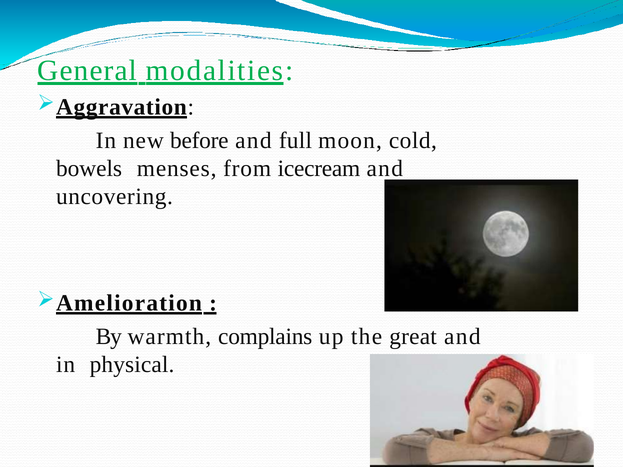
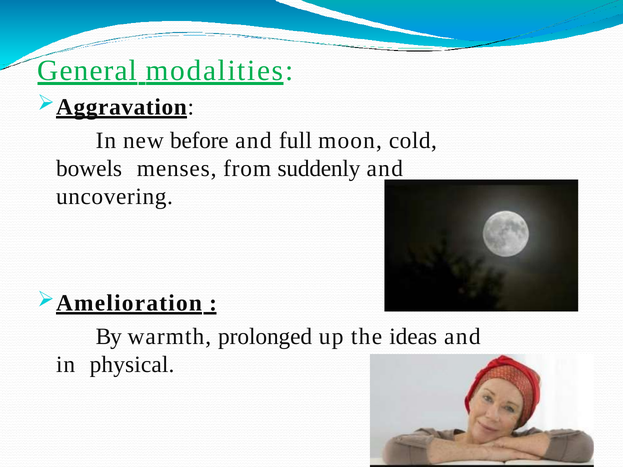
icecream: icecream -> suddenly
complains: complains -> prolonged
great: great -> ideas
